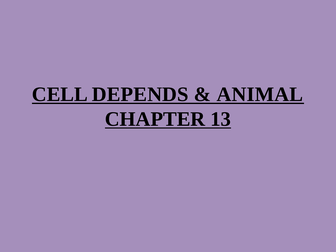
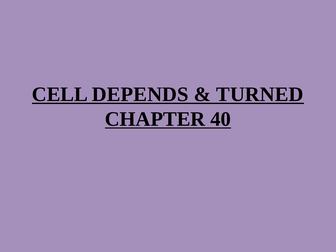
ANIMAL: ANIMAL -> TURNED
13: 13 -> 40
